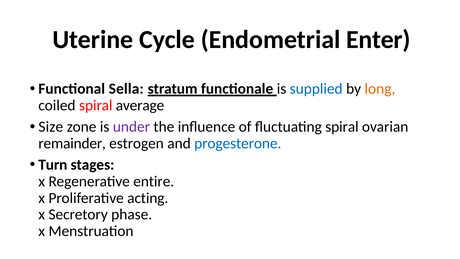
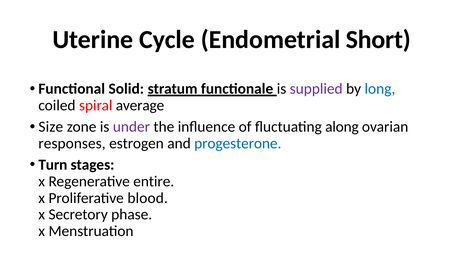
Enter: Enter -> Short
Sella: Sella -> Solid
supplied colour: blue -> purple
long colour: orange -> blue
fluctuating spiral: spiral -> along
remainder: remainder -> responses
acting: acting -> blood
